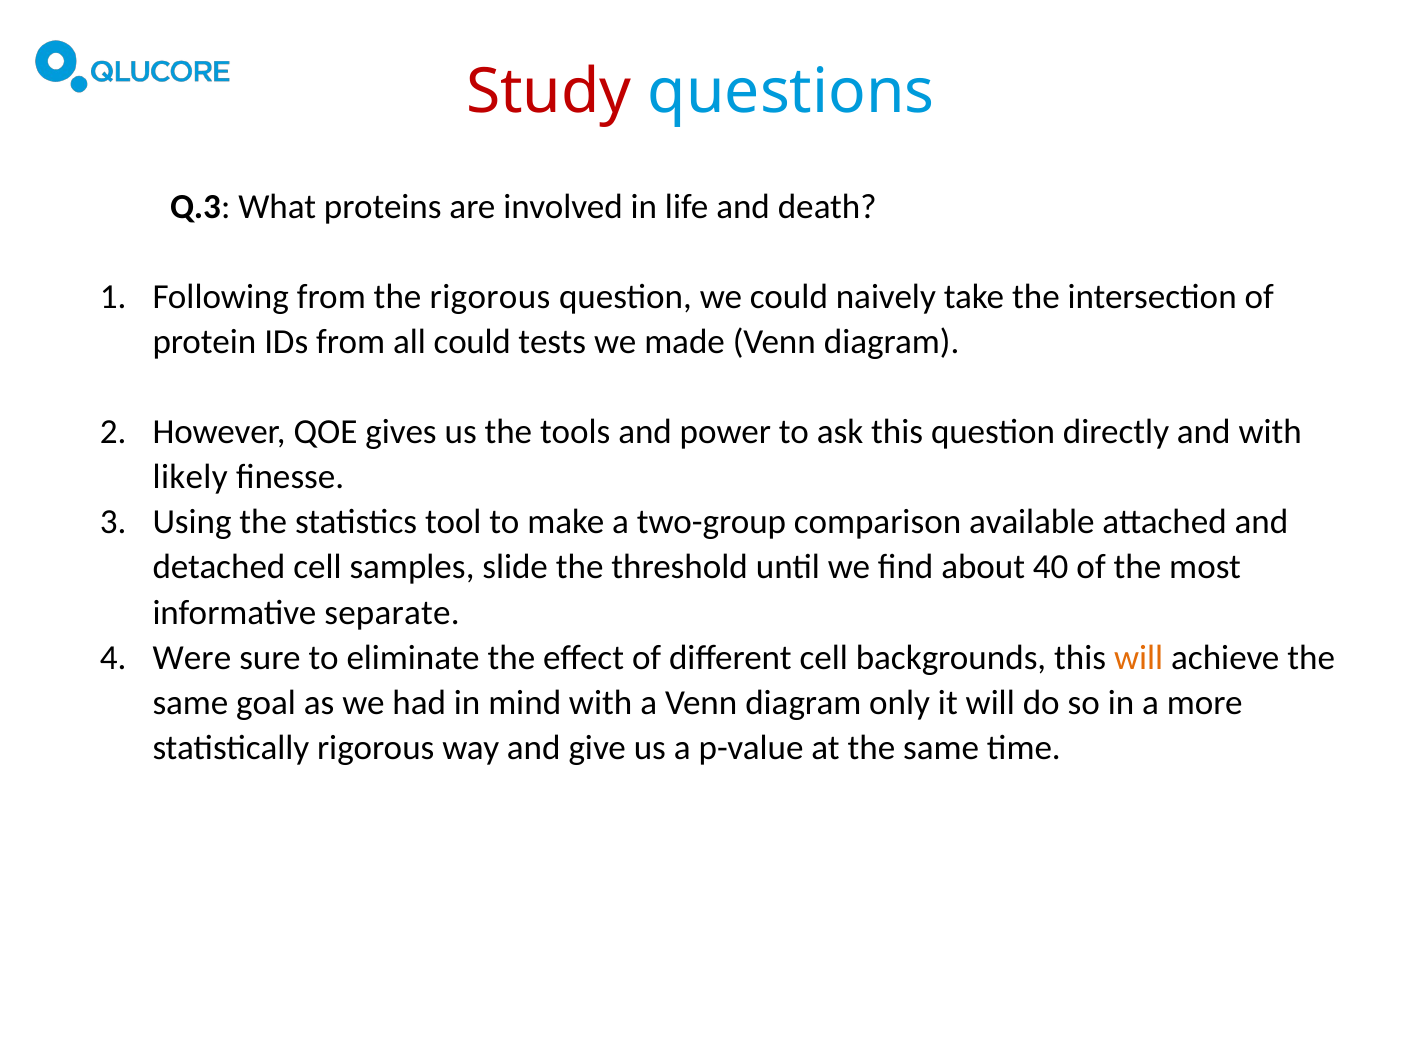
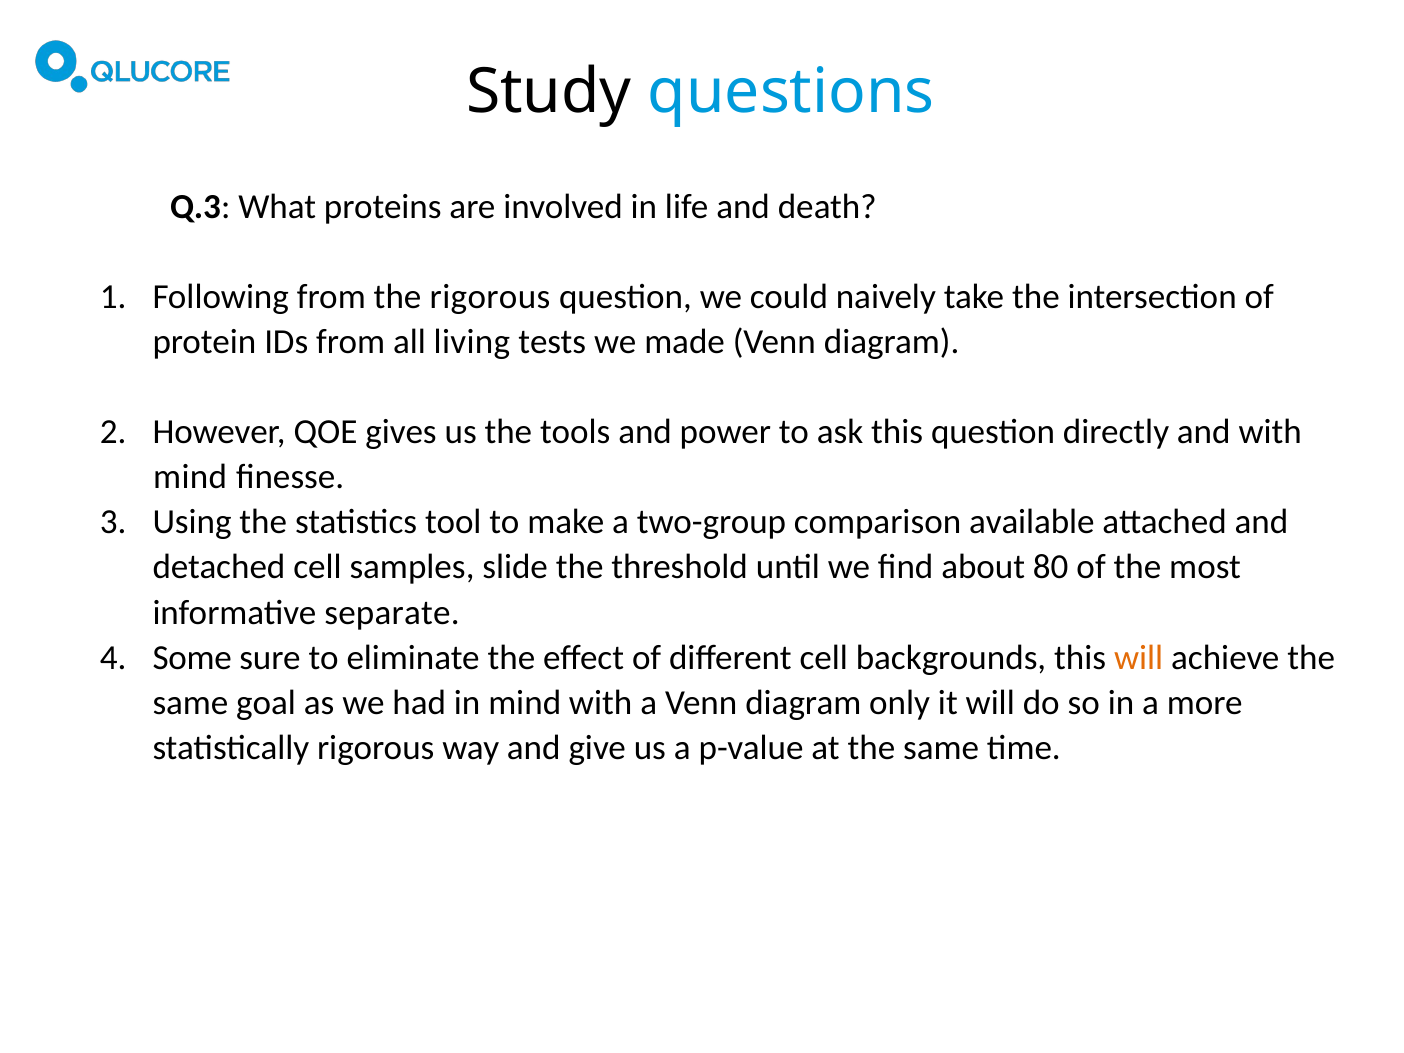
Study colour: red -> black
all could: could -> living
likely at (190, 477): likely -> mind
40: 40 -> 80
Were: Were -> Some
